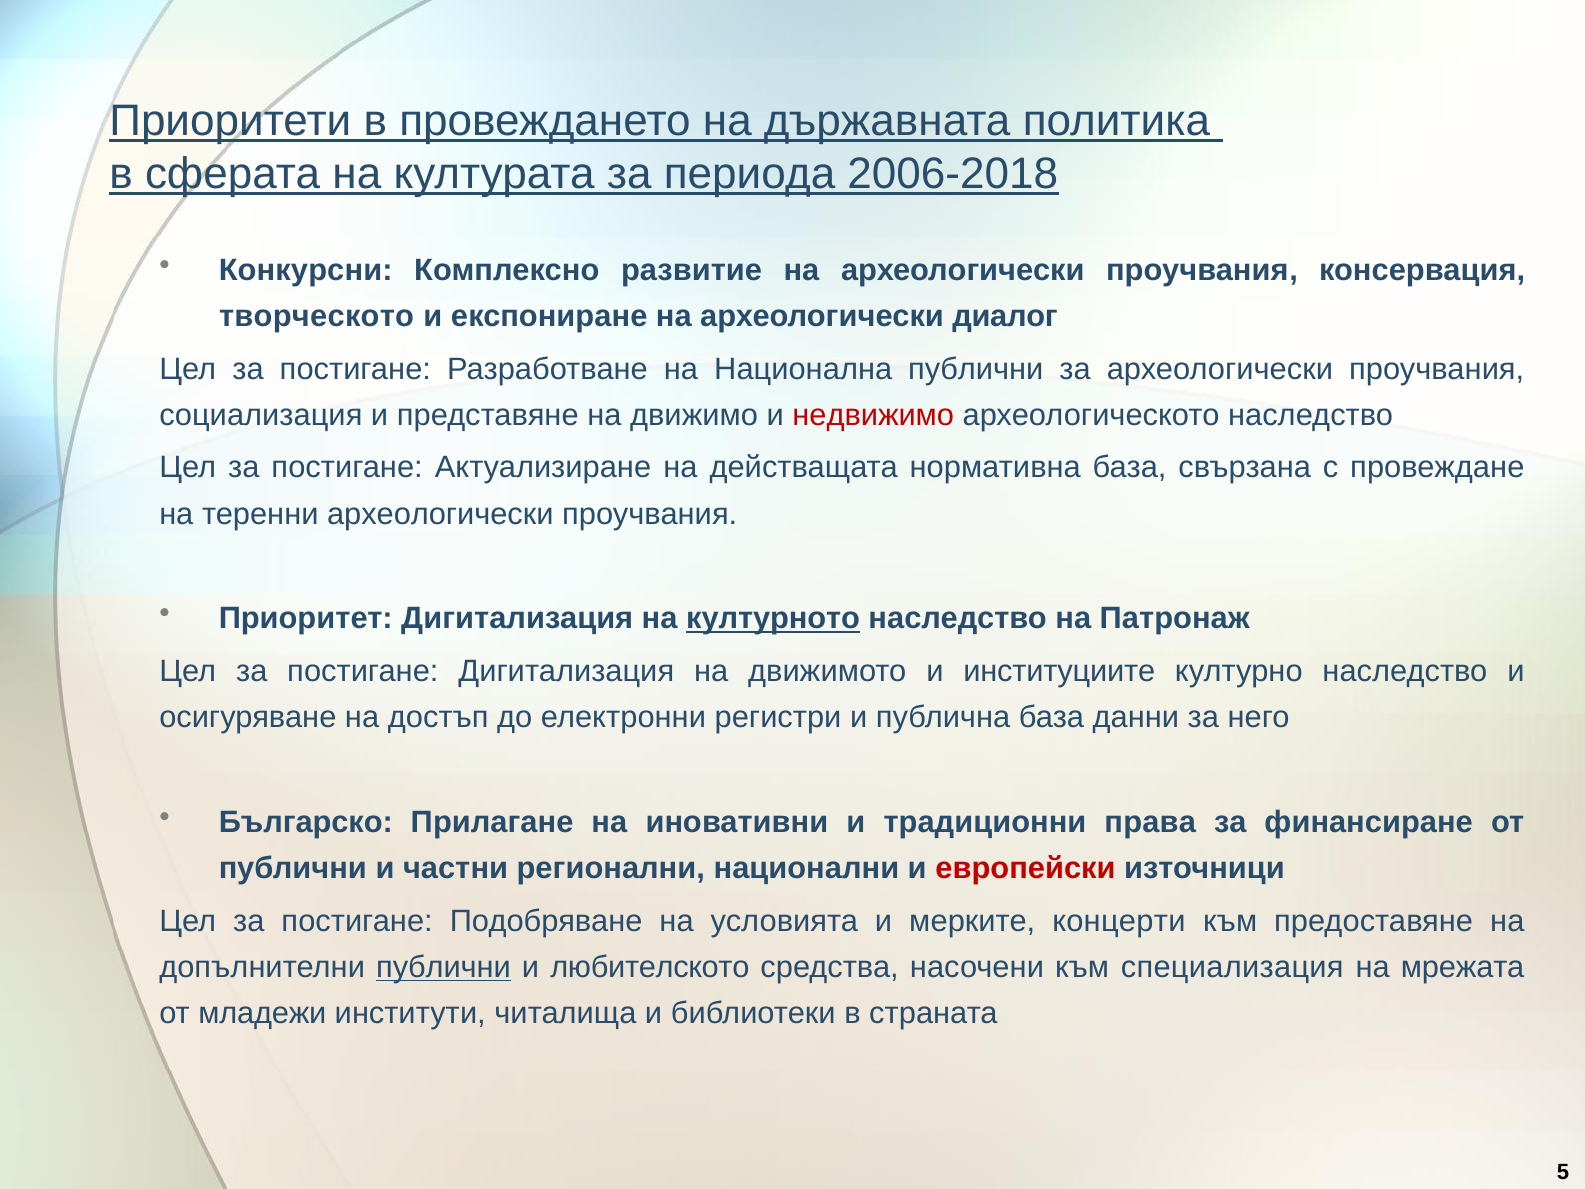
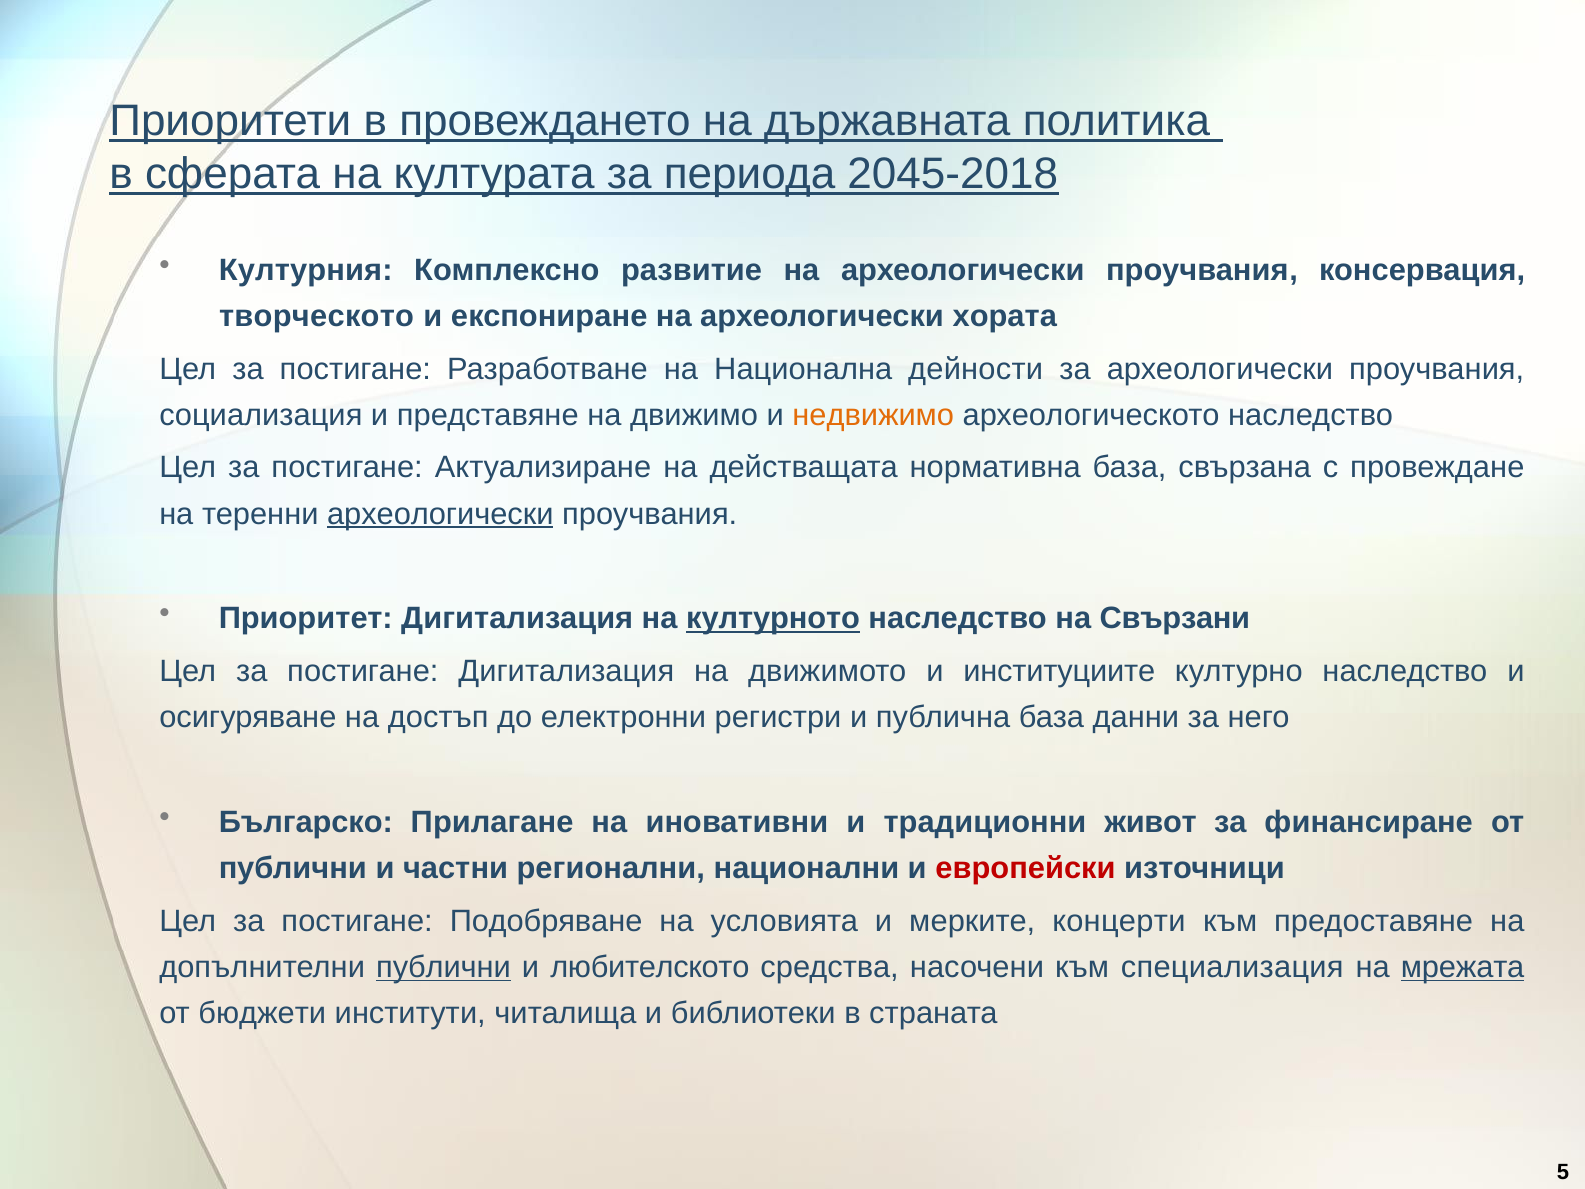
2006-2018: 2006-2018 -> 2045-2018
Конкурсни: Конкурсни -> Културния
диалог: диалог -> хората
Национална публични: публични -> дейности
недвижимо colour: red -> orange
археологически at (440, 514) underline: none -> present
Патронаж: Патронаж -> Свързани
права: права -> живот
мрежата underline: none -> present
младежи: младежи -> бюджети
